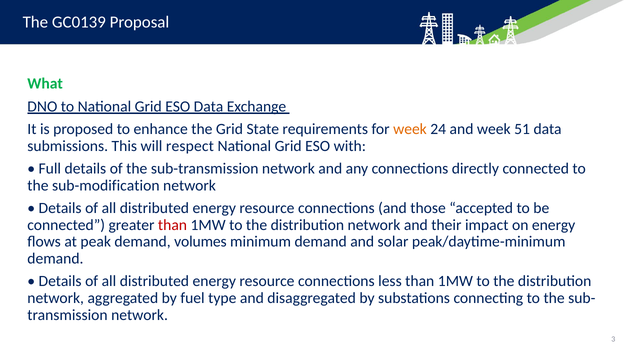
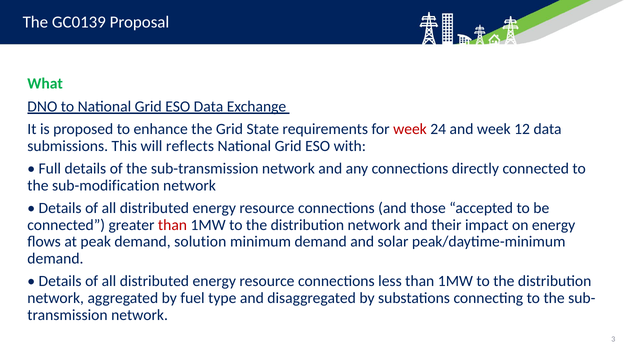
week at (410, 129) colour: orange -> red
51: 51 -> 12
respect: respect -> reflects
volumes: volumes -> solution
